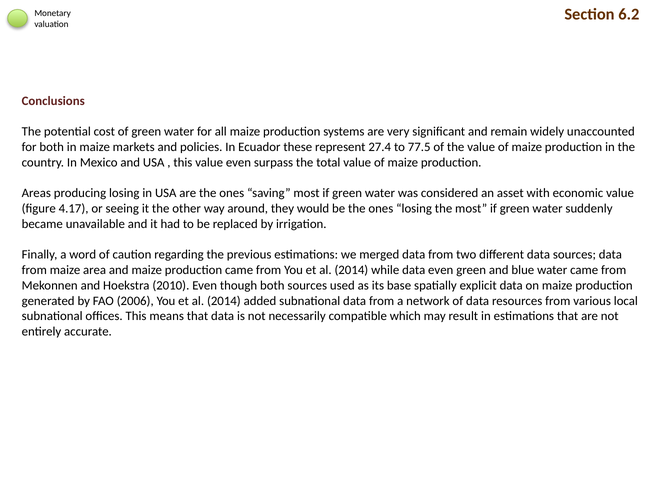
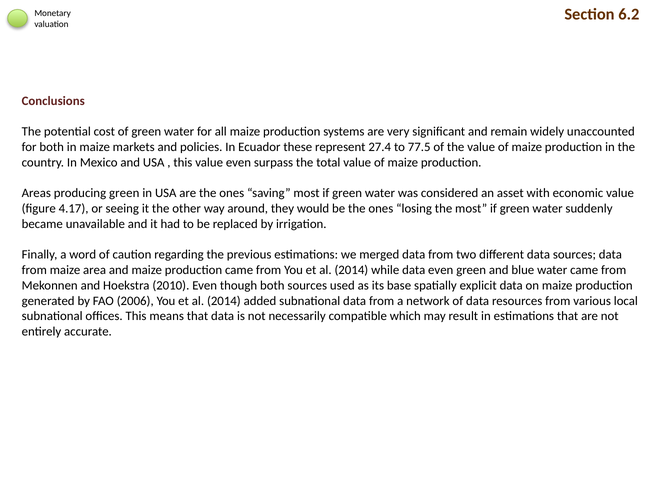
producing losing: losing -> green
